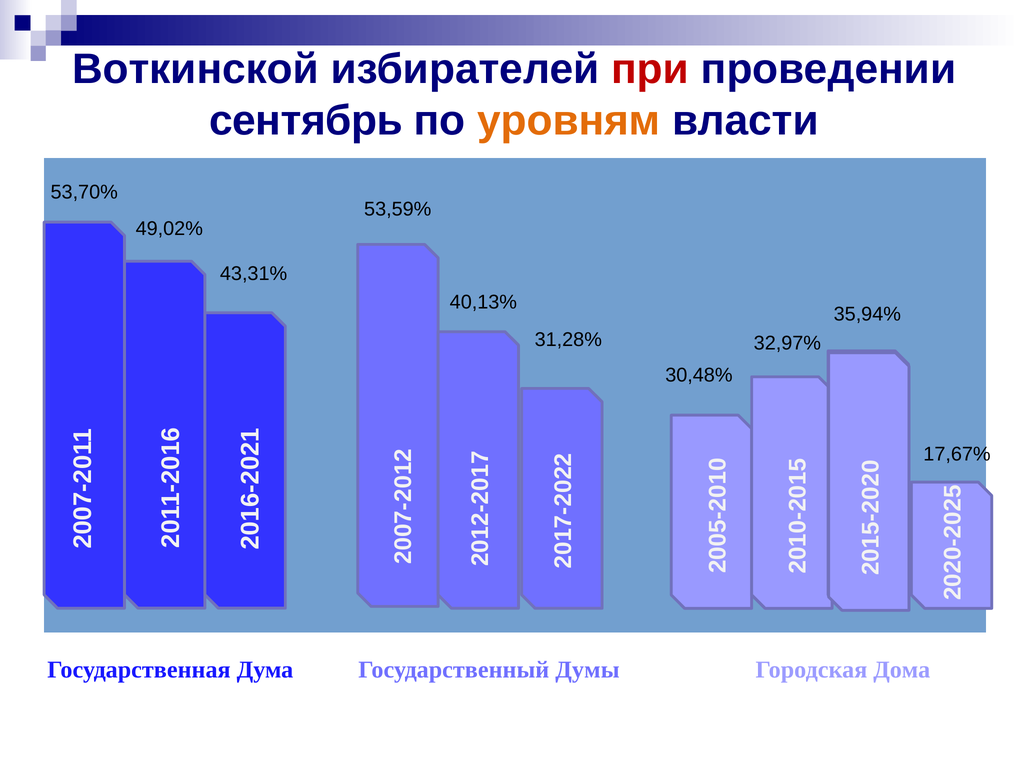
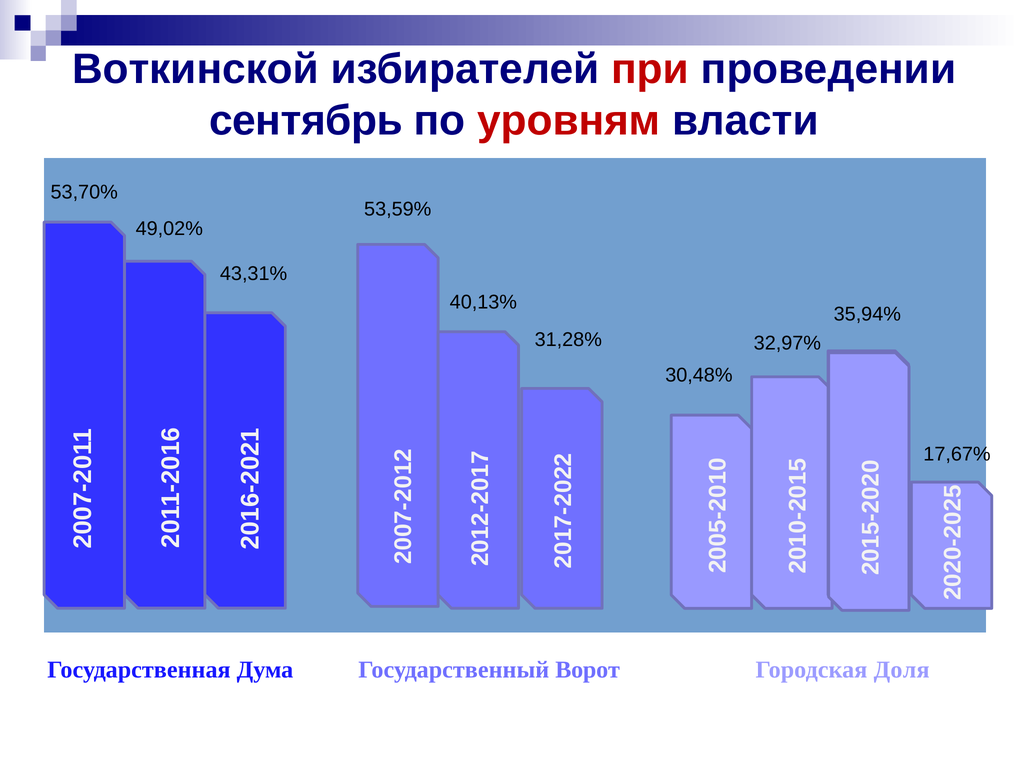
уровням colour: orange -> red
Думы: Думы -> Ворот
Дома: Дома -> Доля
